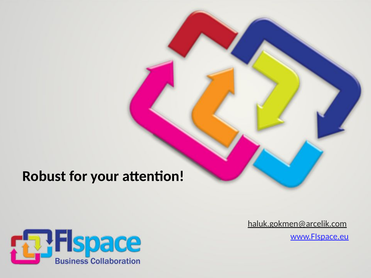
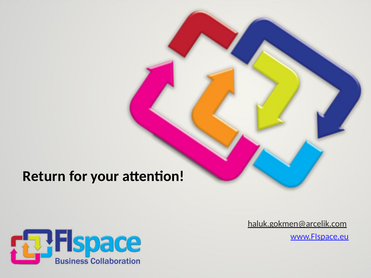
Robust: Robust -> Return
